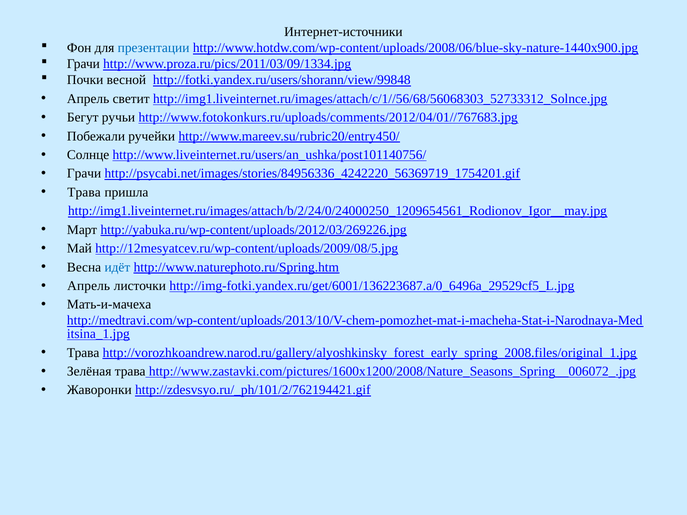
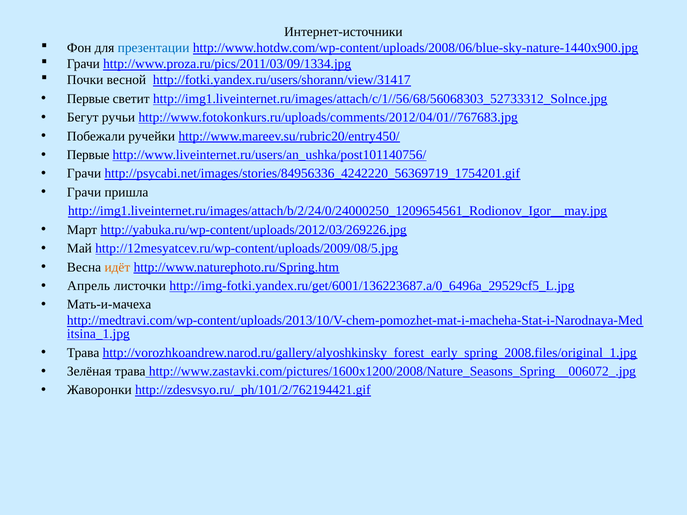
http://fotki.yandex.ru/users/shorann/view/99848: http://fotki.yandex.ru/users/shorann/view/99848 -> http://fotki.yandex.ru/users/shorann/view/31417
Апрель at (88, 99): Апрель -> Первые
Солнце at (88, 155): Солнце -> Первые
Трава at (84, 192): Трава -> Грачи
идёт colour: blue -> orange
